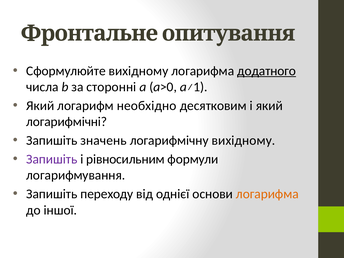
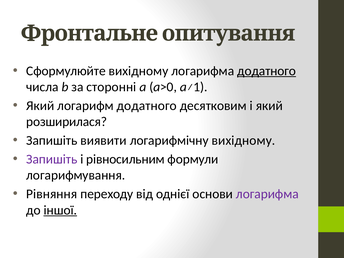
логарифм необхідно: необхідно -> додатного
логарифмічні: логарифмічні -> розширилася
значень: значень -> виявити
Запишіть at (52, 194): Запишіть -> Рівняння
логарифма at (267, 194) colour: orange -> purple
іншої underline: none -> present
